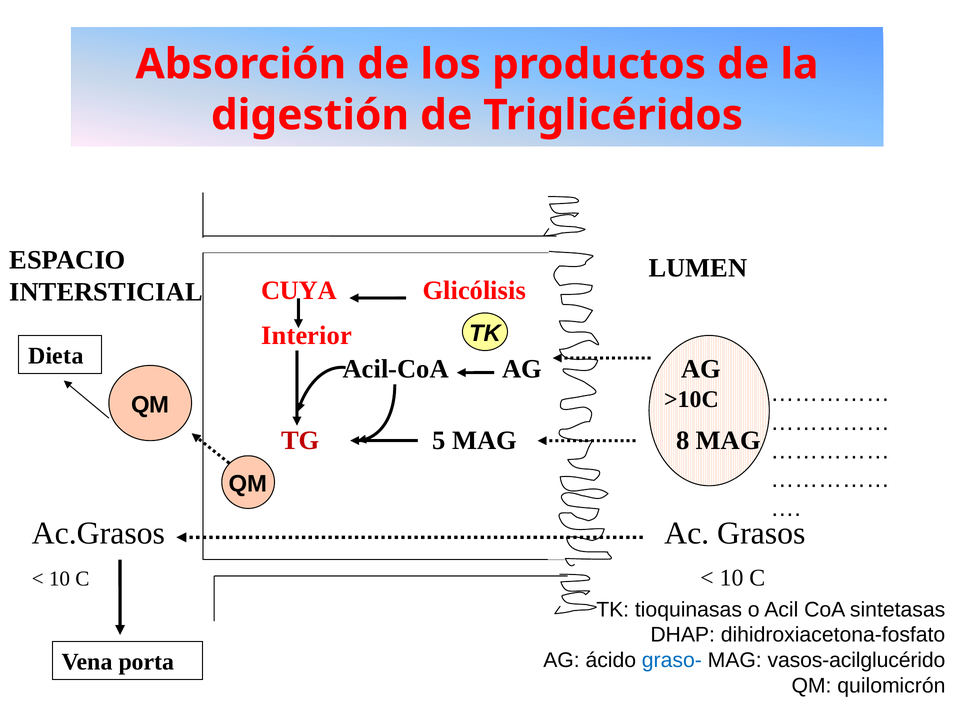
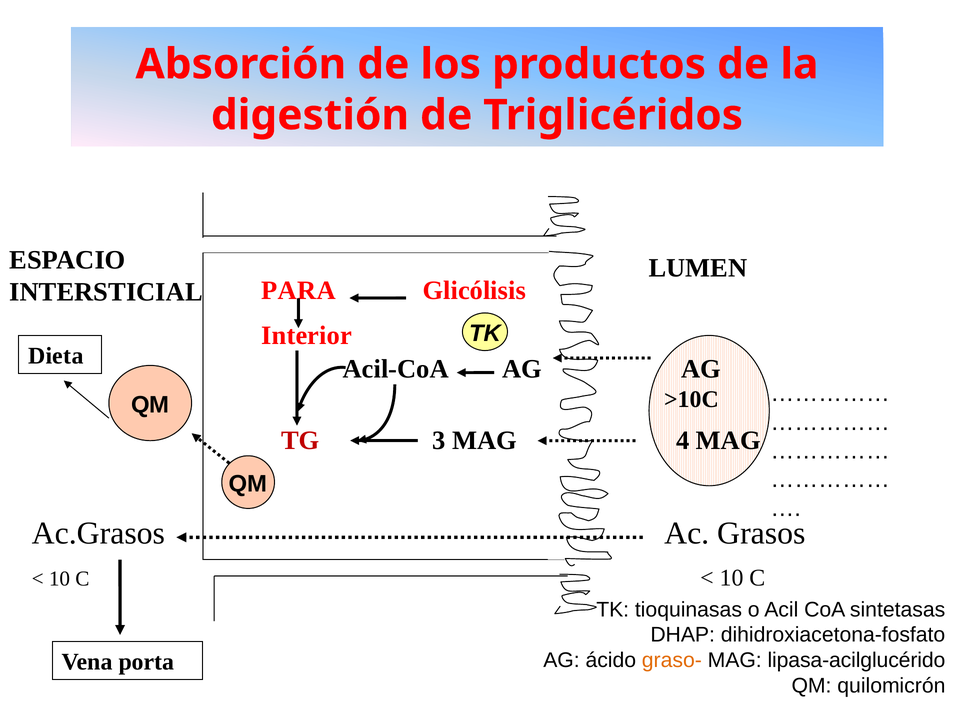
CUYA: CUYA -> PARA
5: 5 -> 3
8: 8 -> 4
graso- colour: blue -> orange
vasos-acilglucérido: vasos-acilglucérido -> lipasa-acilglucérido
